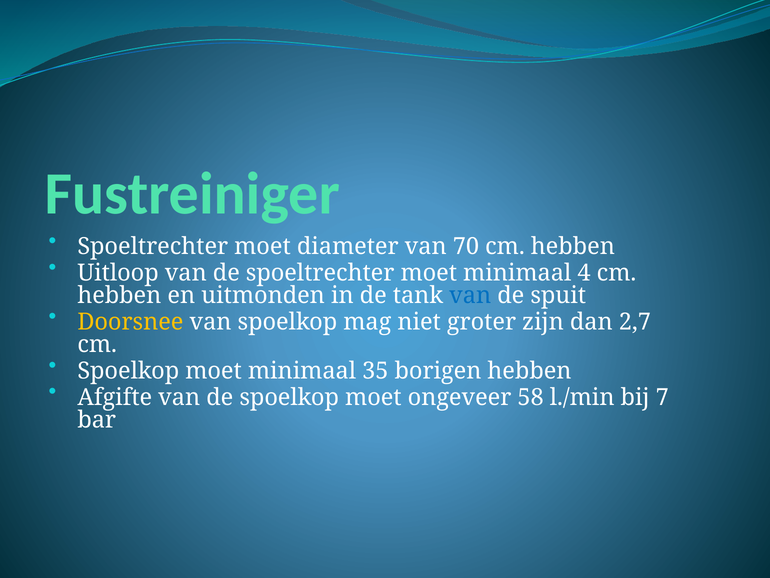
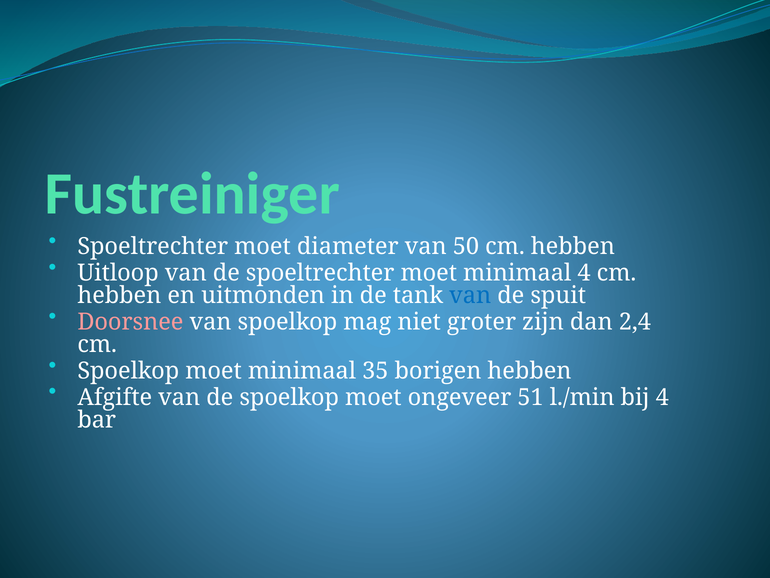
70: 70 -> 50
Doorsnee colour: yellow -> pink
2,7: 2,7 -> 2,4
58: 58 -> 51
bij 7: 7 -> 4
